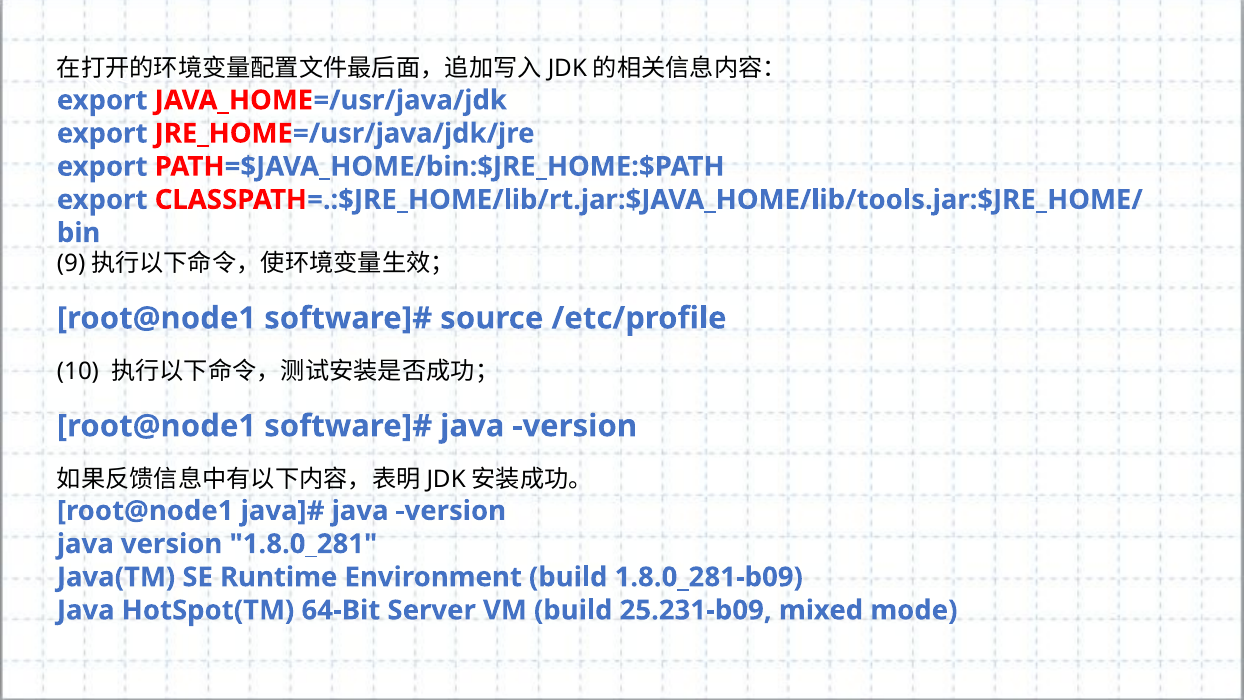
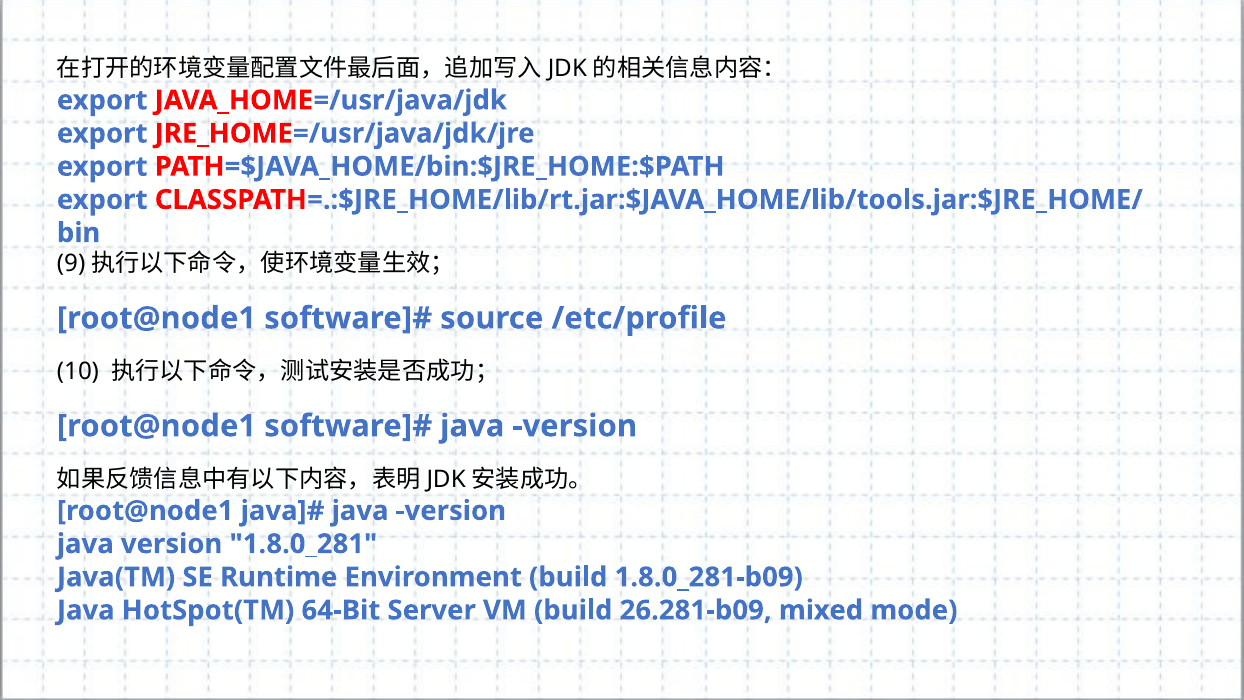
25.231-b09: 25.231-b09 -> 26.281-b09
